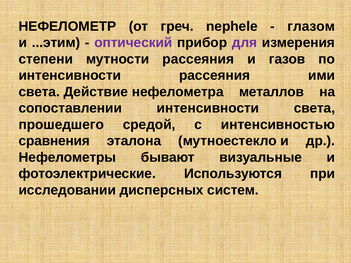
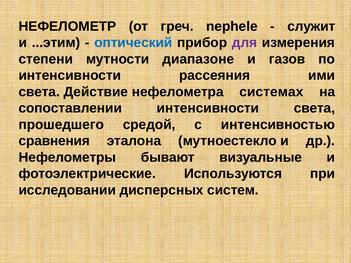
глазом: глазом -> служит
оптический colour: purple -> blue
мутности рассеяния: рассеяния -> диапазоне
металлов: металлов -> системах
